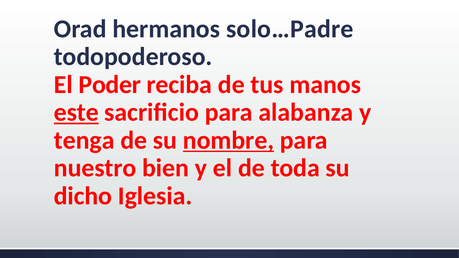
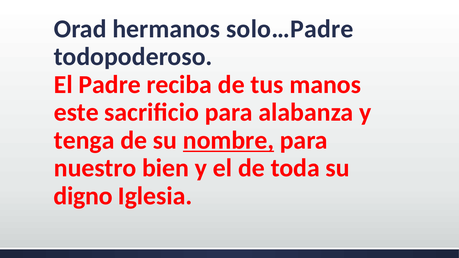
Poder: Poder -> Padre
este underline: present -> none
dicho: dicho -> digno
